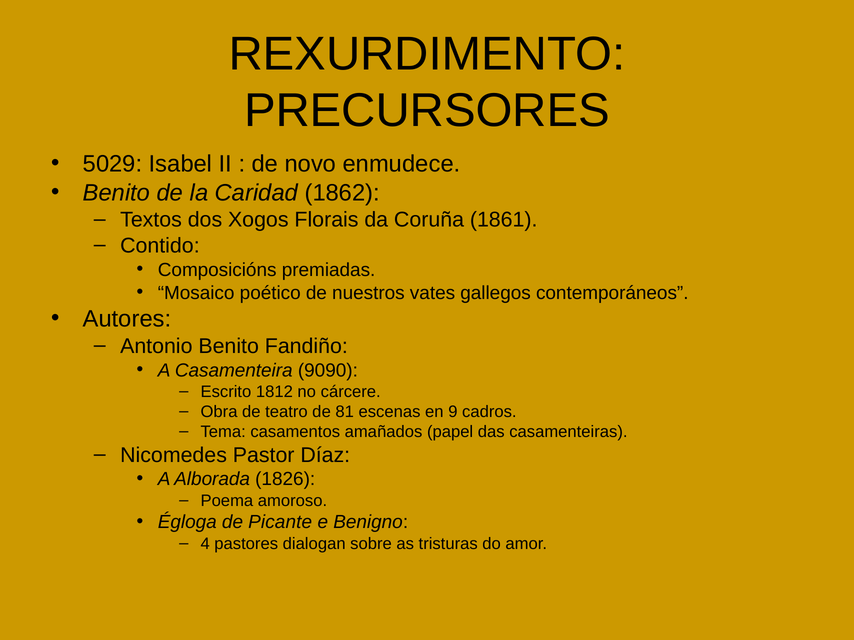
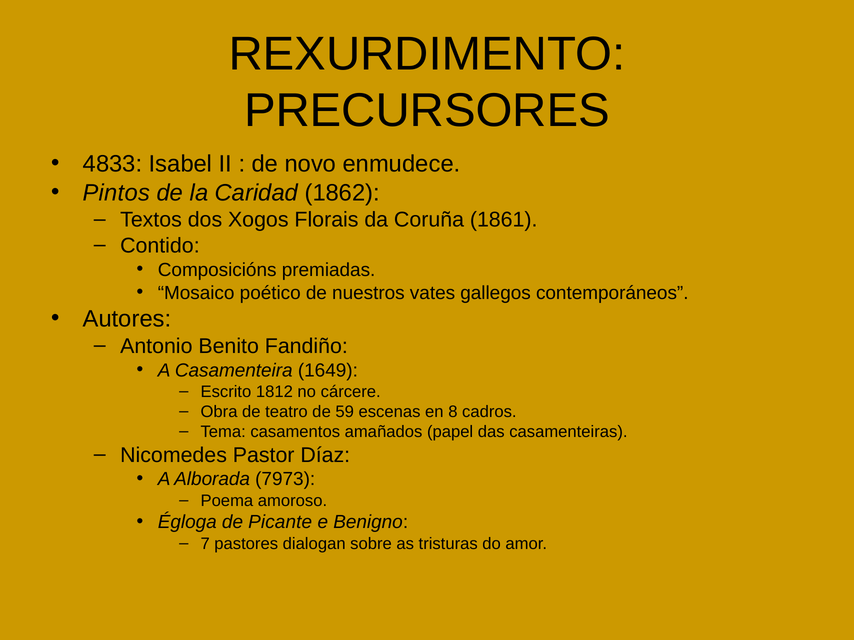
5029: 5029 -> 4833
Benito at (116, 193): Benito -> Pintos
9090: 9090 -> 1649
81: 81 -> 59
9: 9 -> 8
1826: 1826 -> 7973
4: 4 -> 7
